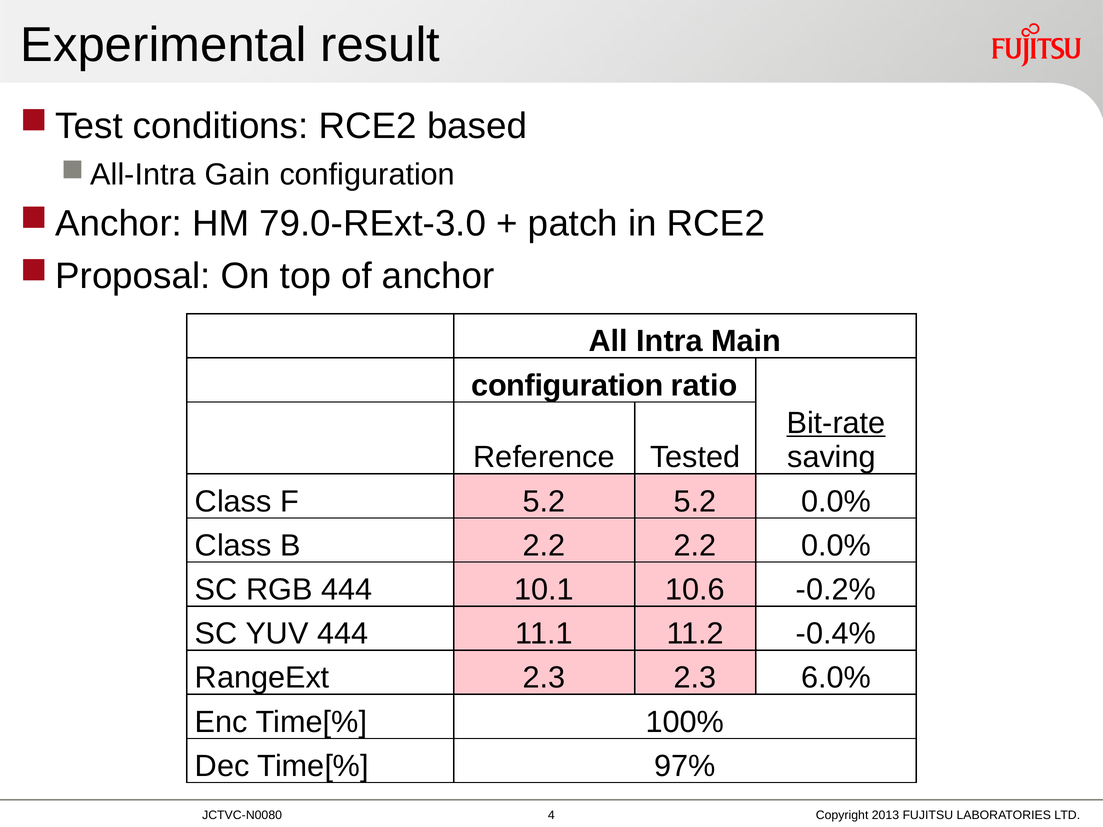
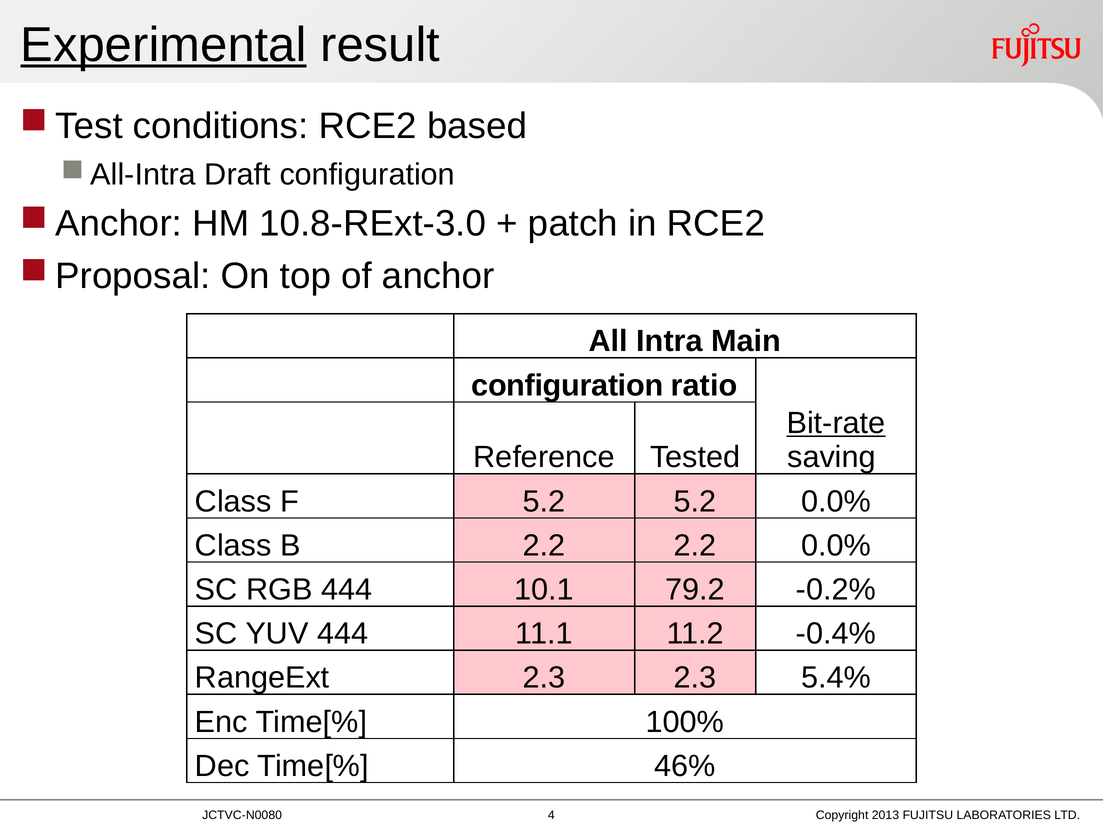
Experimental underline: none -> present
Gain: Gain -> Draft
79.0-RExt-3.0: 79.0-RExt-3.0 -> 10.8-RExt-3.0
10.6: 10.6 -> 79.2
6.0%: 6.0% -> 5.4%
97%: 97% -> 46%
